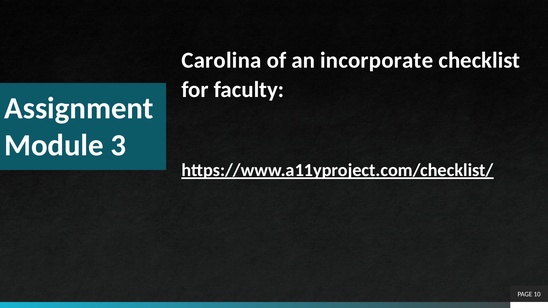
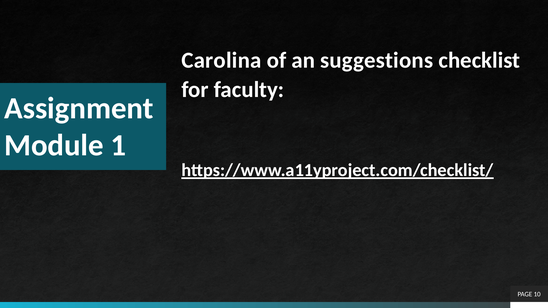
incorporate: incorporate -> suggestions
3: 3 -> 1
